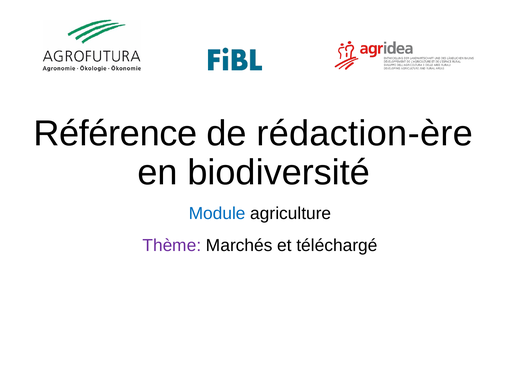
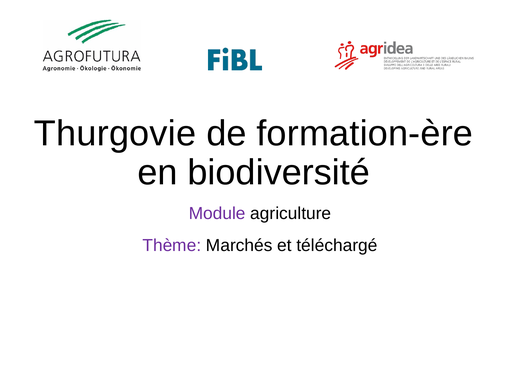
Référence: Référence -> Thurgovie
rédaction-ère: rédaction-ère -> formation-ère
Module colour: blue -> purple
